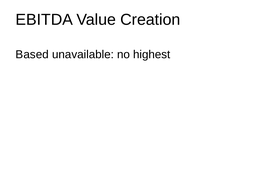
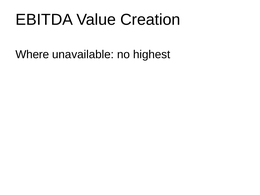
Based: Based -> Where
